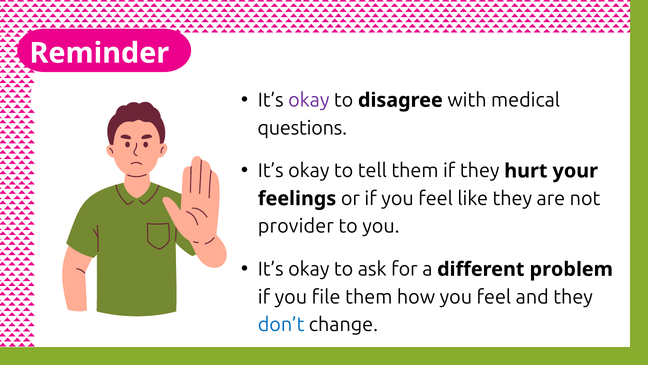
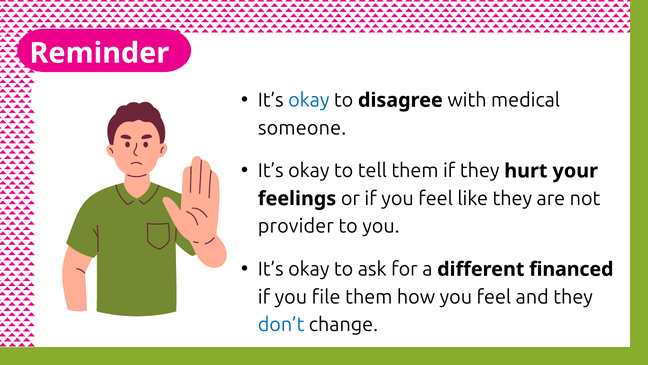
okay at (309, 100) colour: purple -> blue
questions: questions -> someone
problem: problem -> financed
